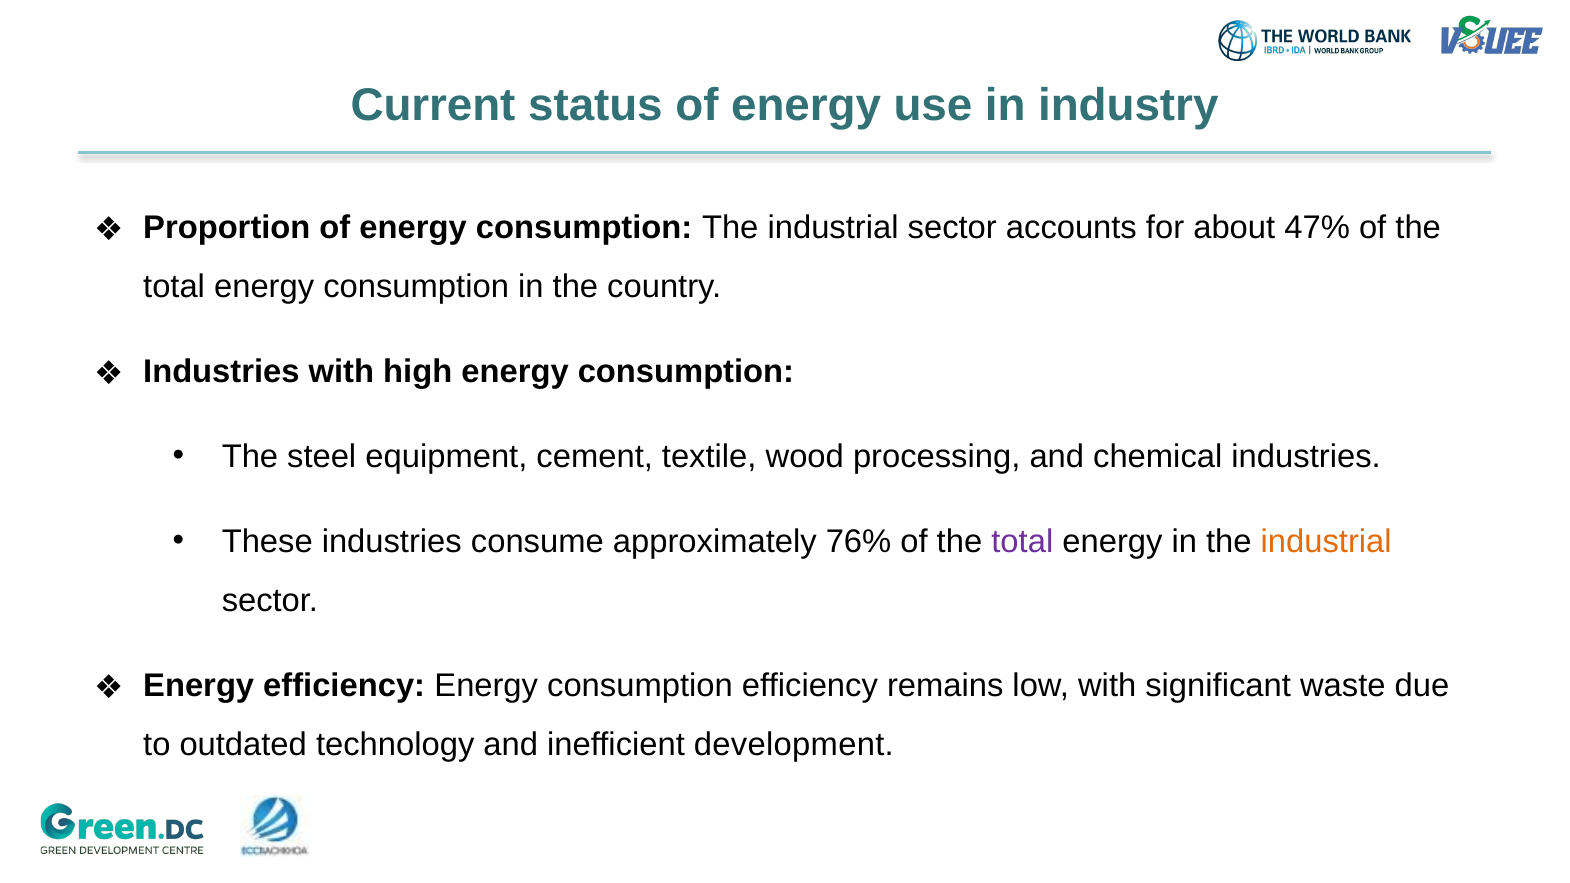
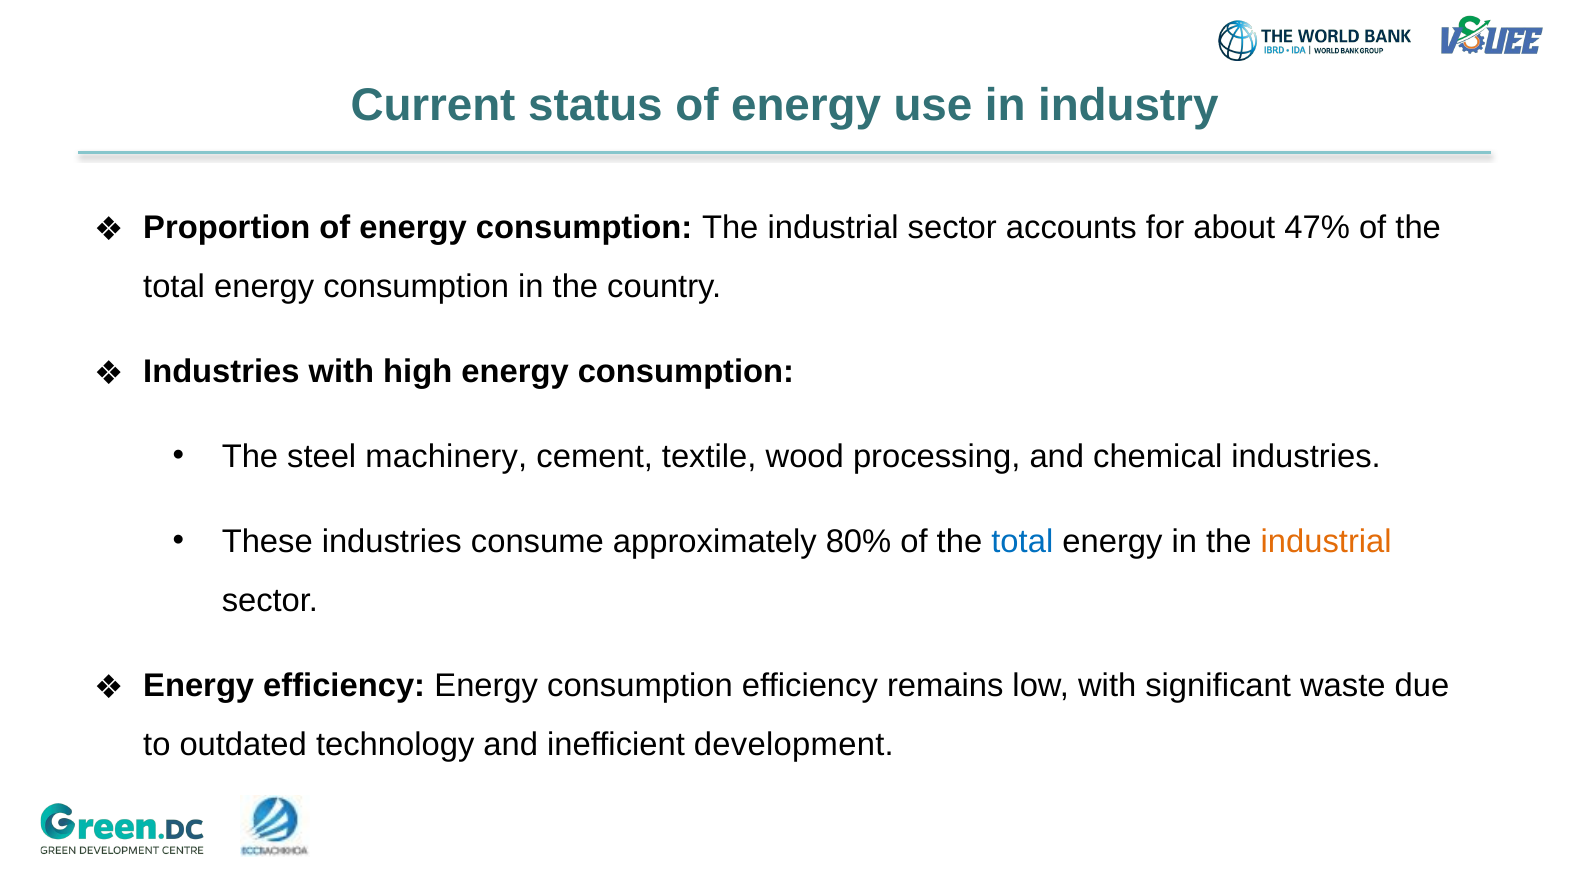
equipment: equipment -> machinery
76%: 76% -> 80%
total at (1022, 542) colour: purple -> blue
